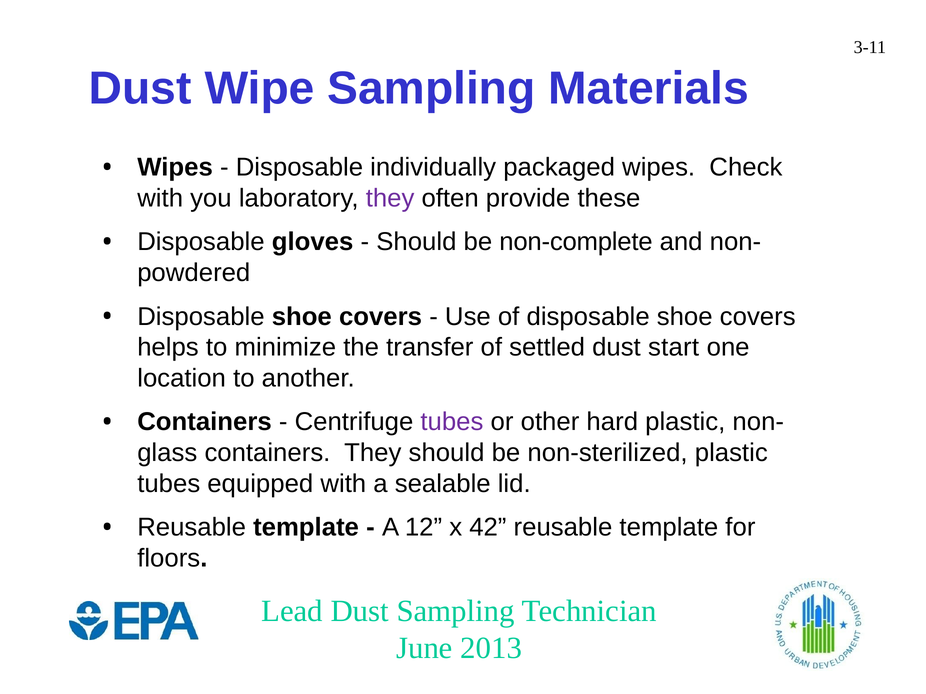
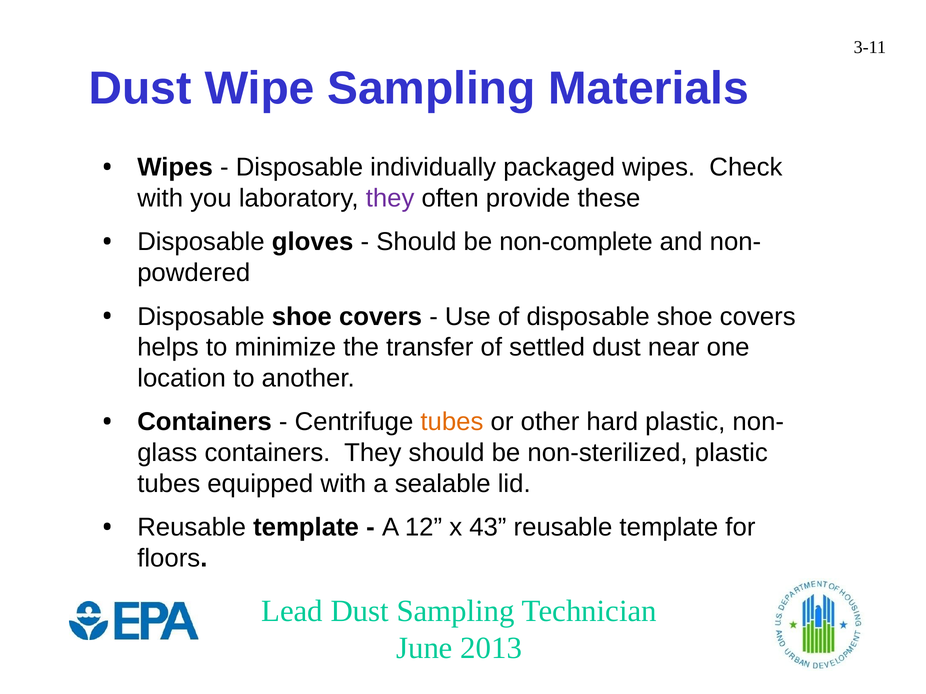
start: start -> near
tubes at (452, 422) colour: purple -> orange
42: 42 -> 43
